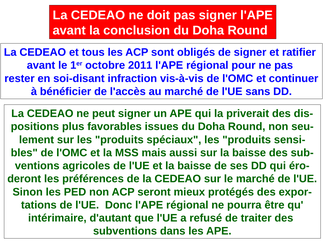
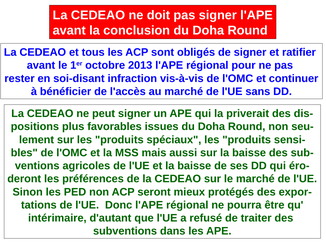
2011: 2011 -> 2013
